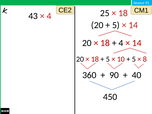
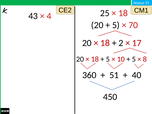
14 at (133, 25): 14 -> 70
4 at (121, 43): 4 -> 2
14 at (137, 43): 14 -> 17
90: 90 -> 51
